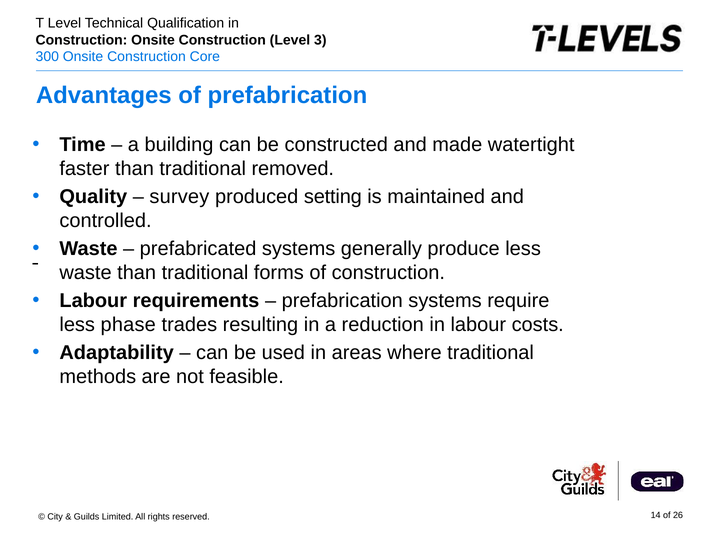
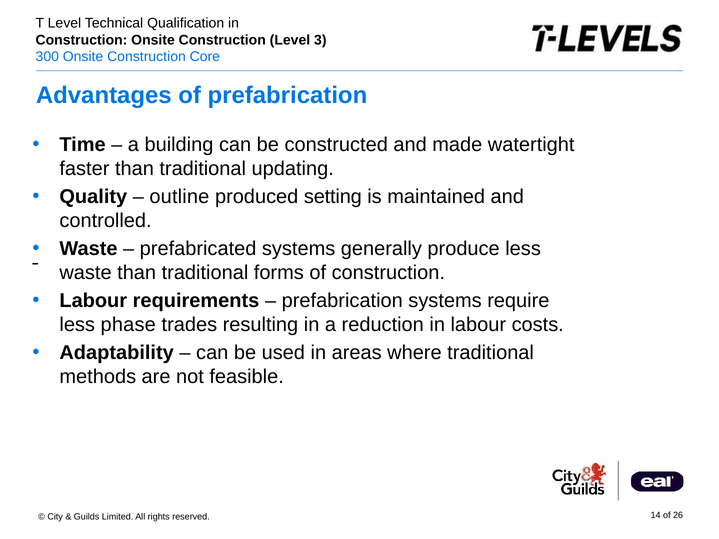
removed: removed -> updating
survey: survey -> outline
